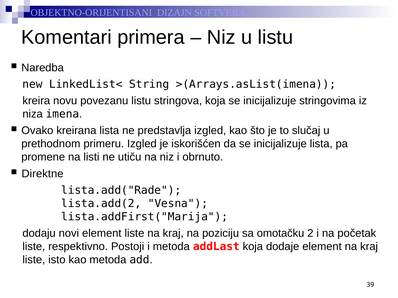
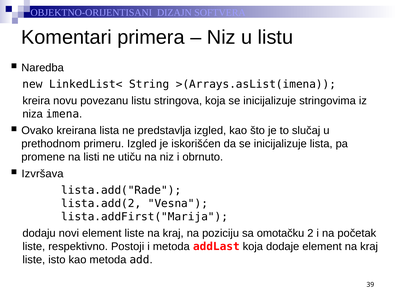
Direktne: Direktne -> Izvršava
